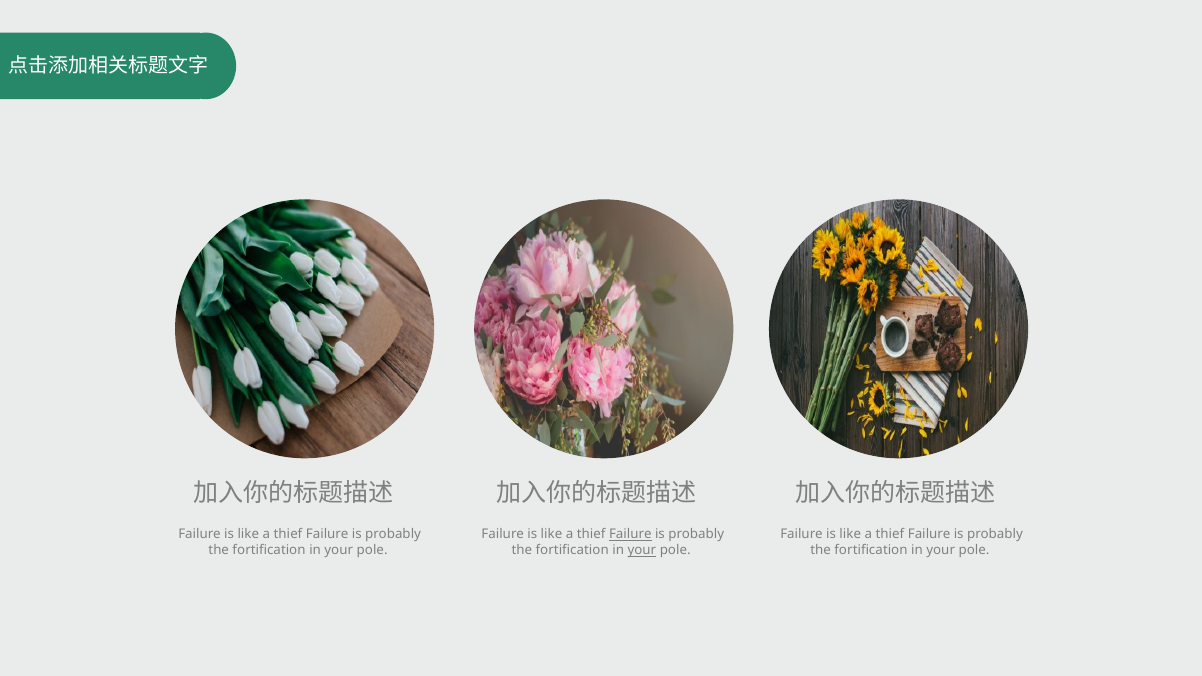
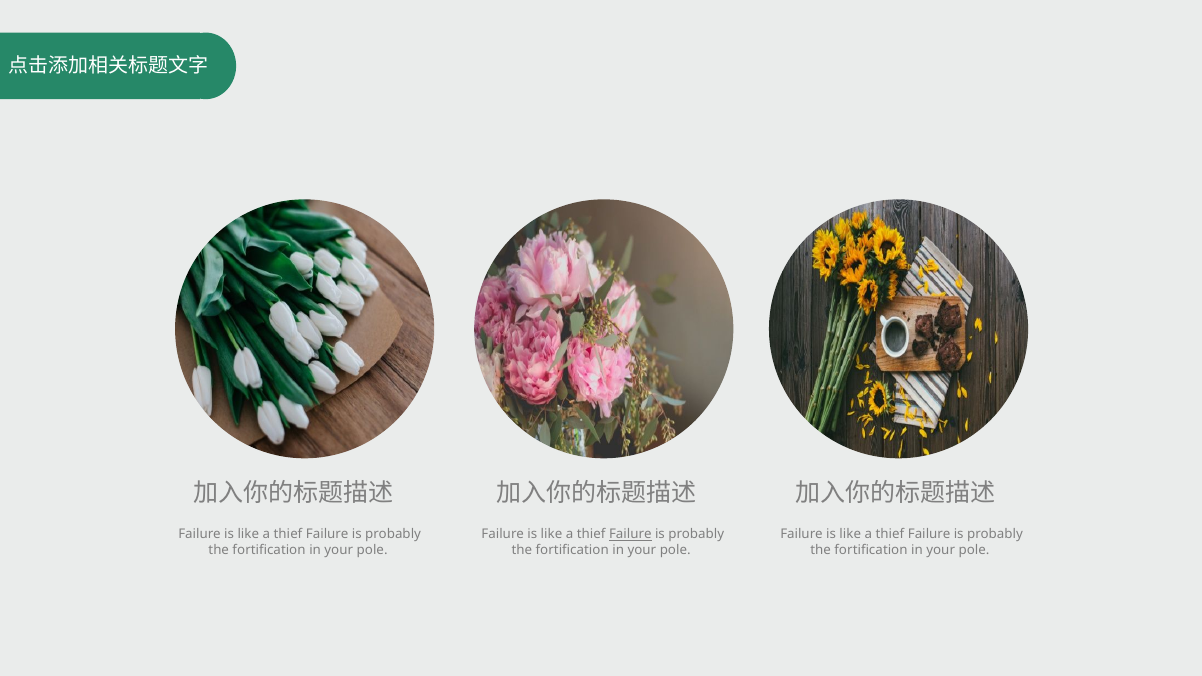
your at (642, 550) underline: present -> none
